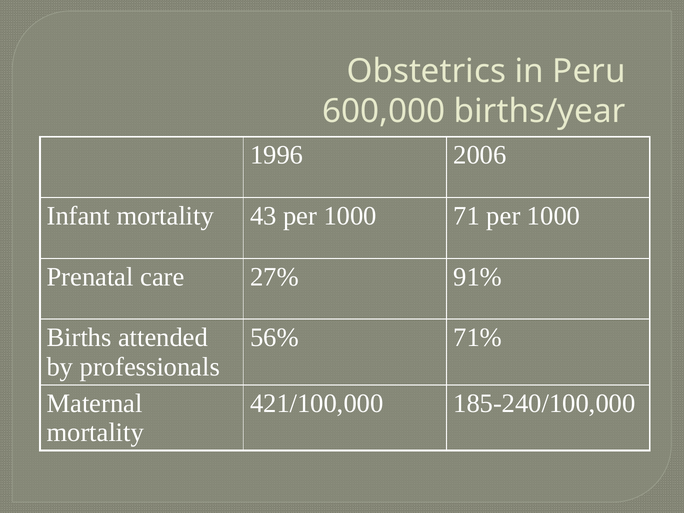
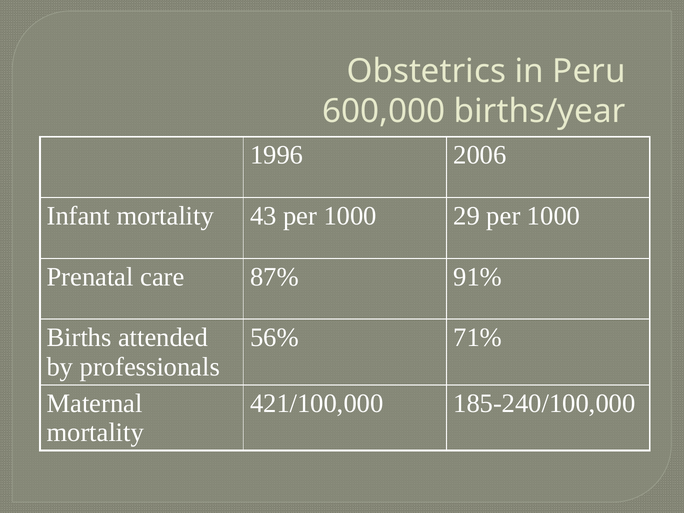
71: 71 -> 29
27%: 27% -> 87%
